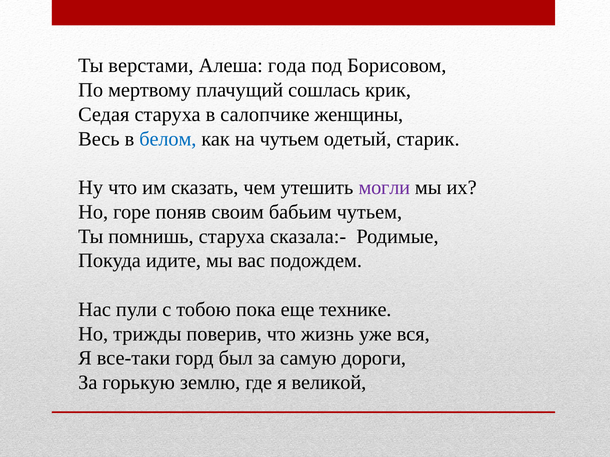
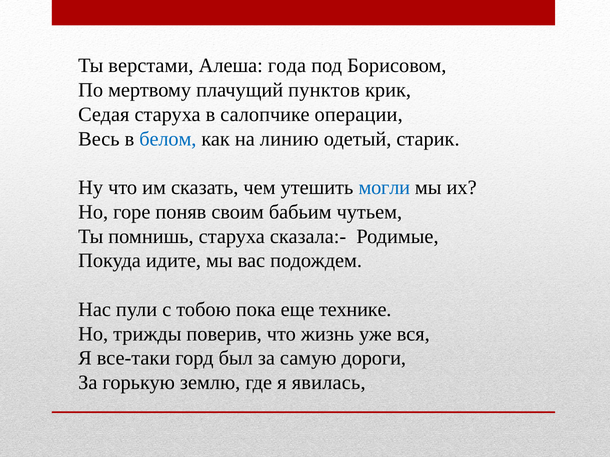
сошлась: сошлась -> пунктов
женщины: женщины -> операции
на чутьем: чутьем -> линию
могли colour: purple -> blue
великой: великой -> явилась
